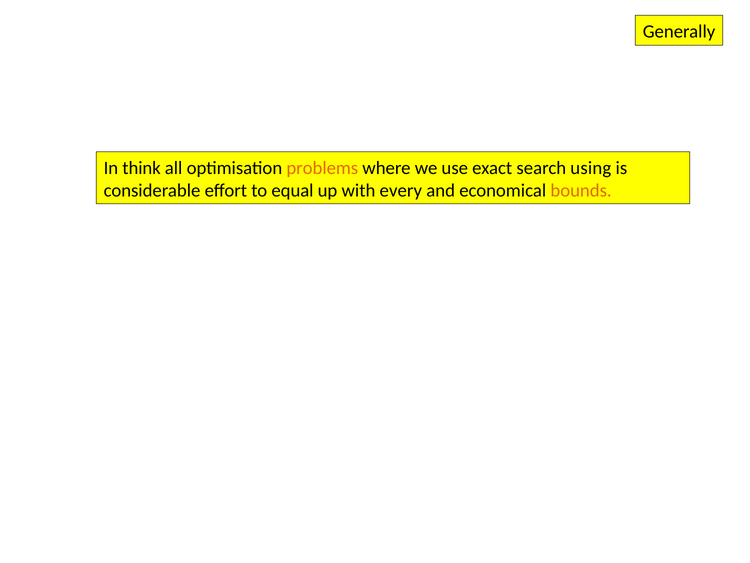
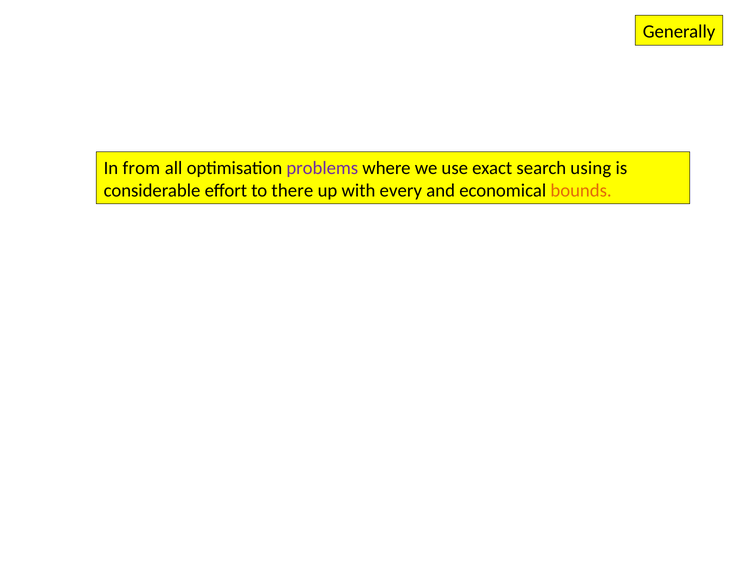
think: think -> from
problems colour: orange -> purple
equal: equal -> there
